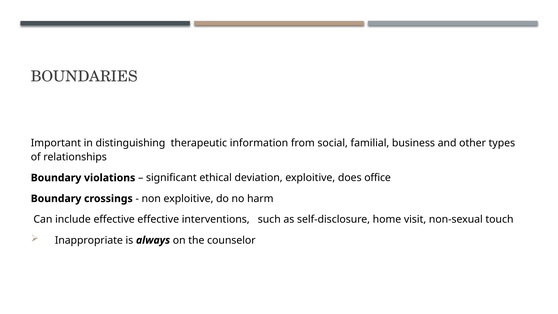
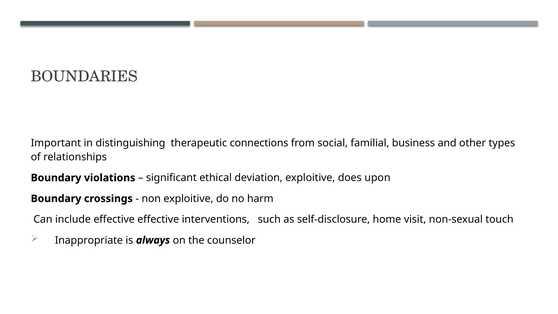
information: information -> connections
office: office -> upon
